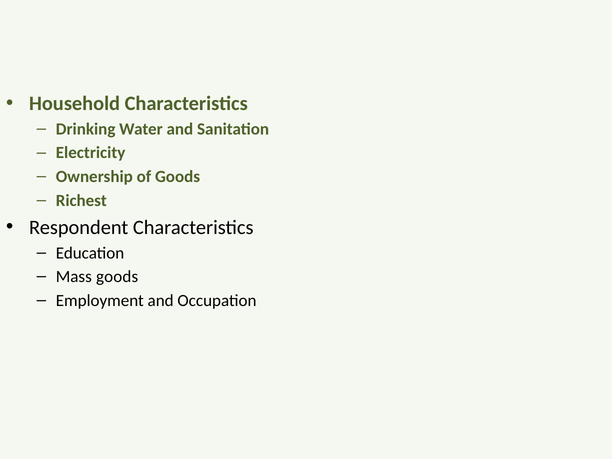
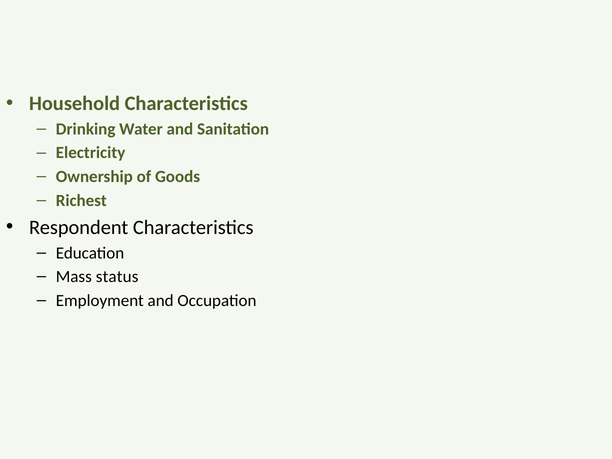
Mass goods: goods -> status
